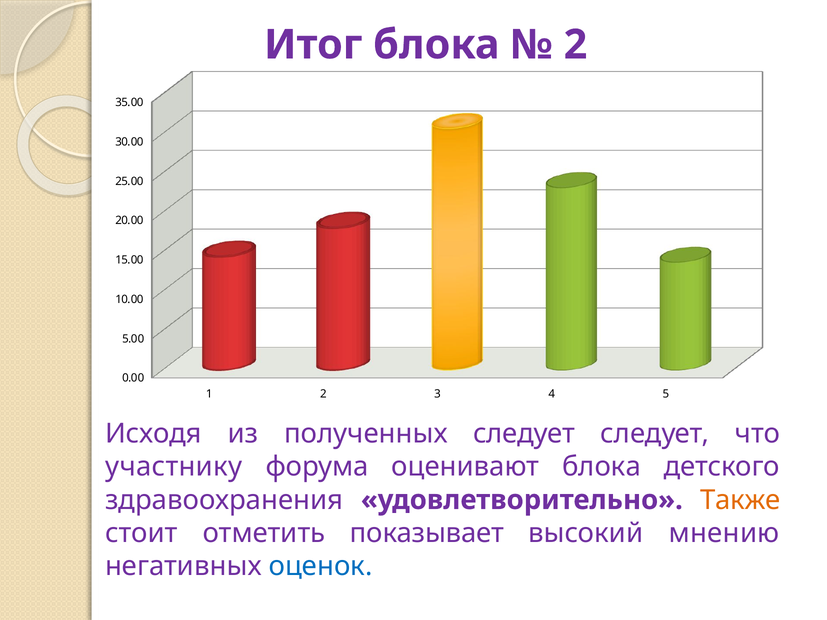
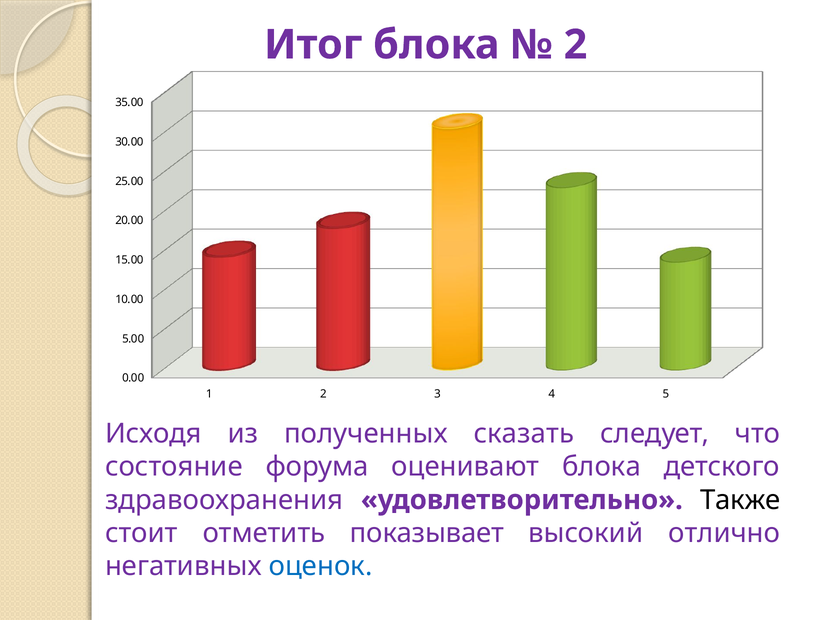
полученных следует: следует -> сказать
участнику: участнику -> состояние
Также colour: orange -> black
мнению: мнению -> отлично
